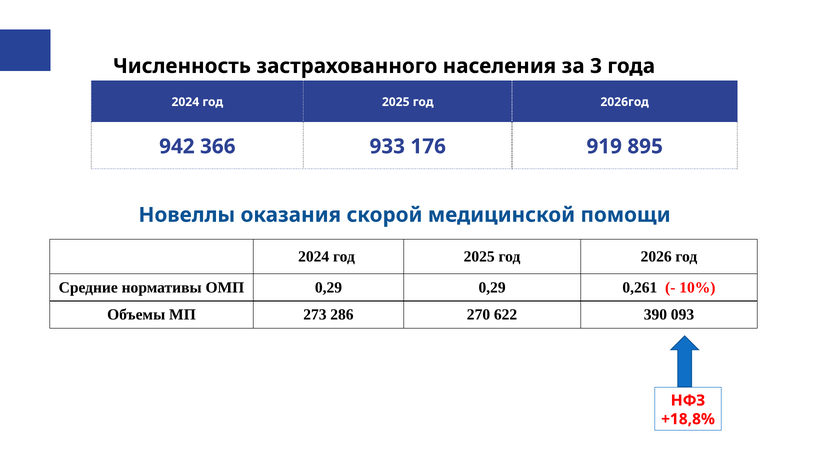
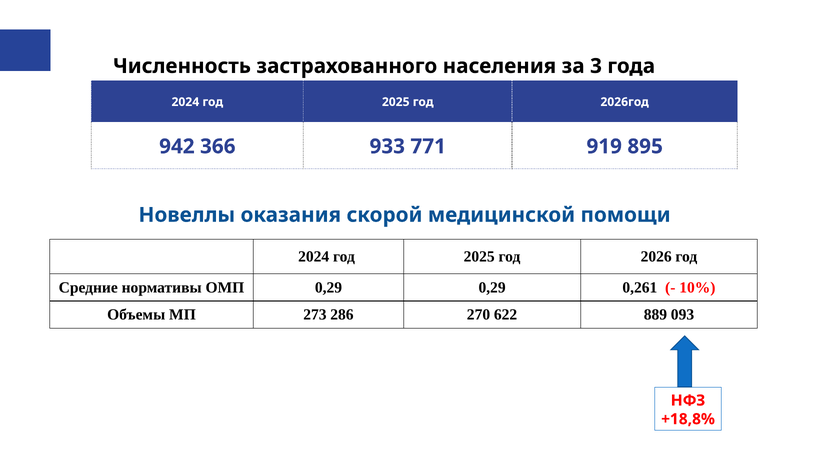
176: 176 -> 771
390: 390 -> 889
